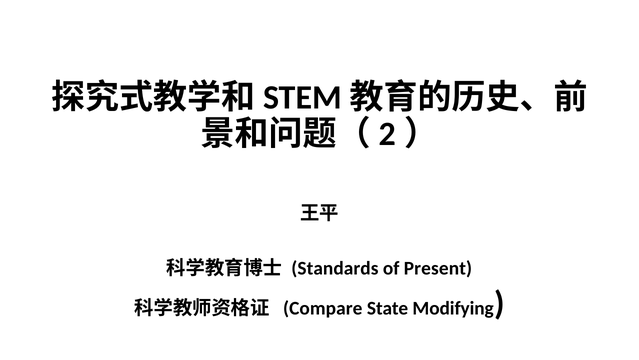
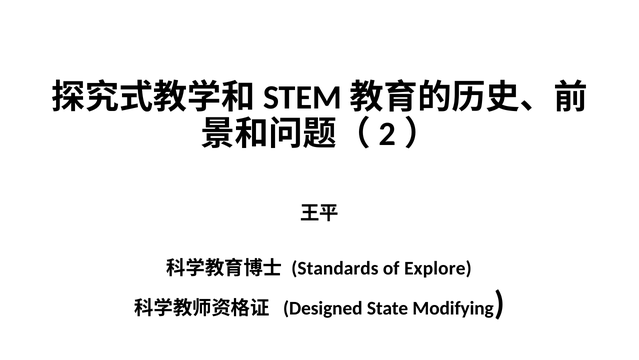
Present: Present -> Explore
Compare: Compare -> Designed
